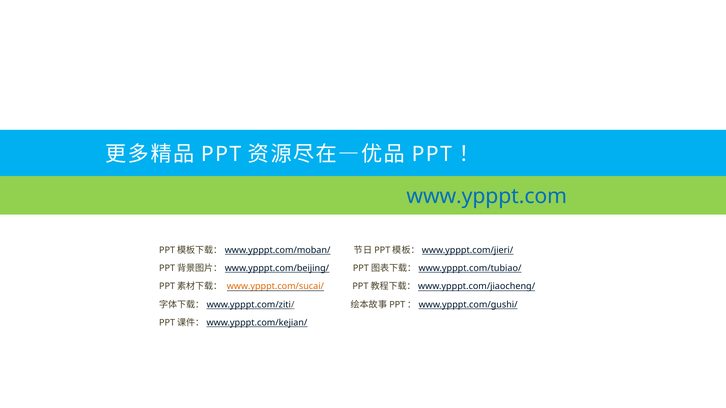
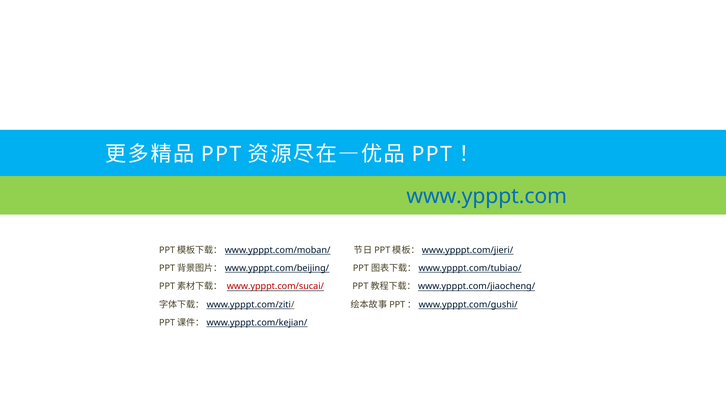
www.ypppt.com/sucai/ colour: orange -> red
